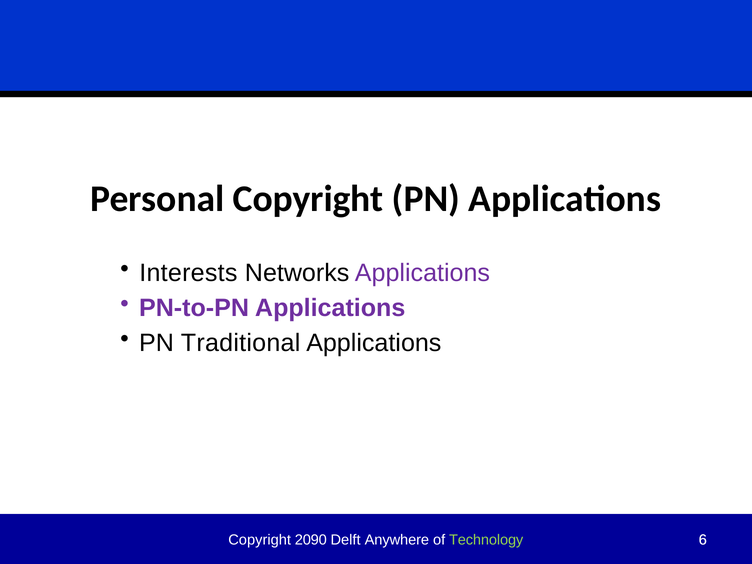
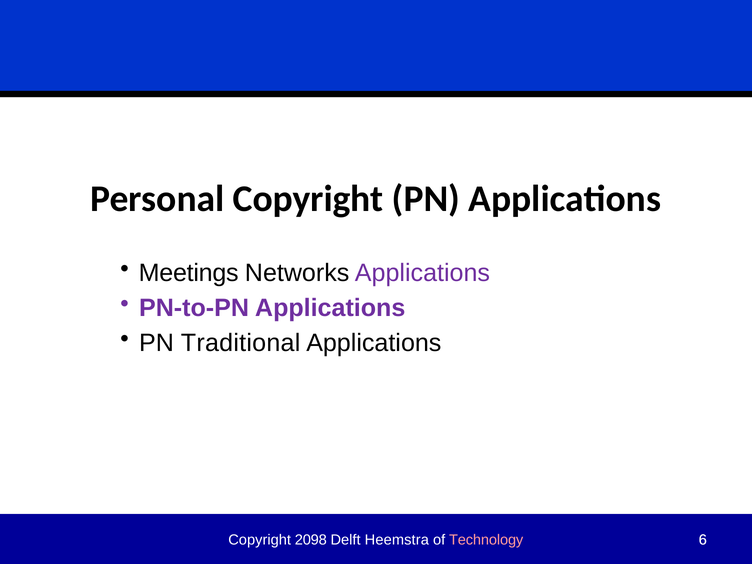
Interests: Interests -> Meetings
2090: 2090 -> 2098
Anywhere: Anywhere -> Heemstra
Technology colour: light green -> pink
